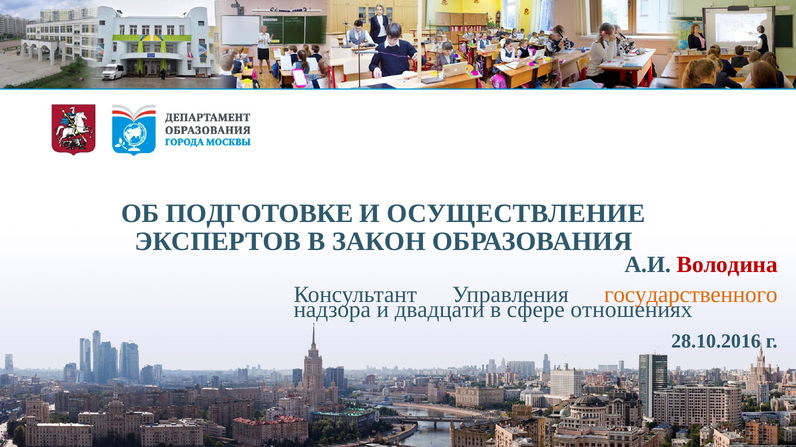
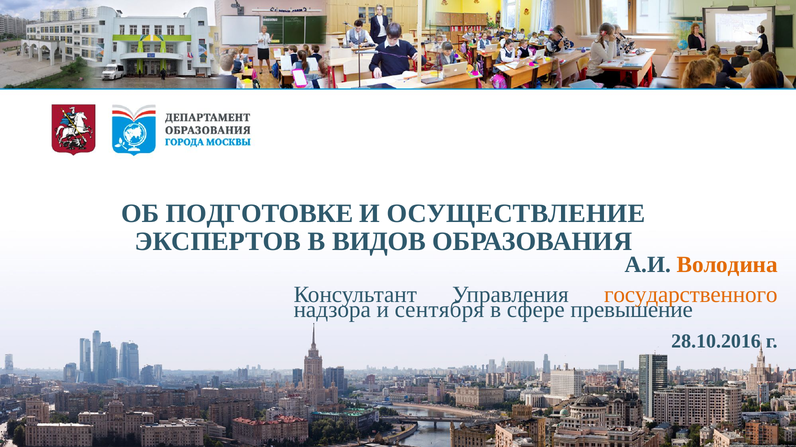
ЗАКОН: ЗАКОН -> ВИДОВ
Володина colour: red -> orange
двадцати: двадцати -> сентября
отношениях: отношениях -> превышение
